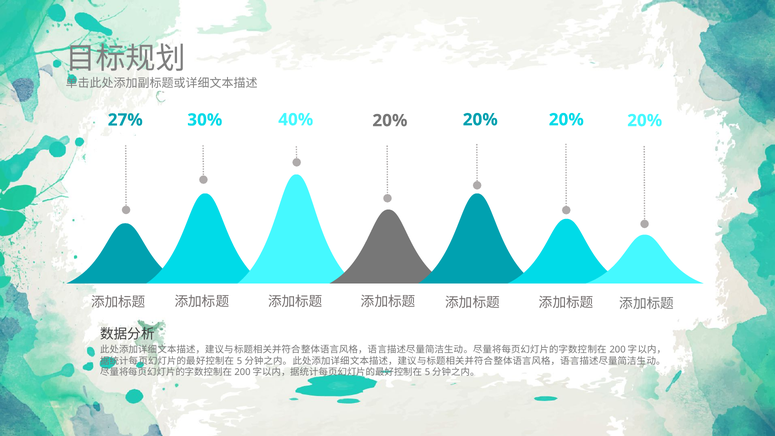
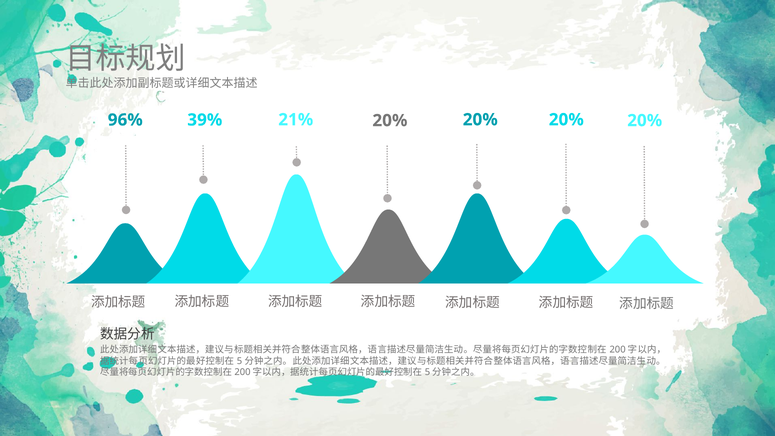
40%: 40% -> 21%
27%: 27% -> 96%
30%: 30% -> 39%
